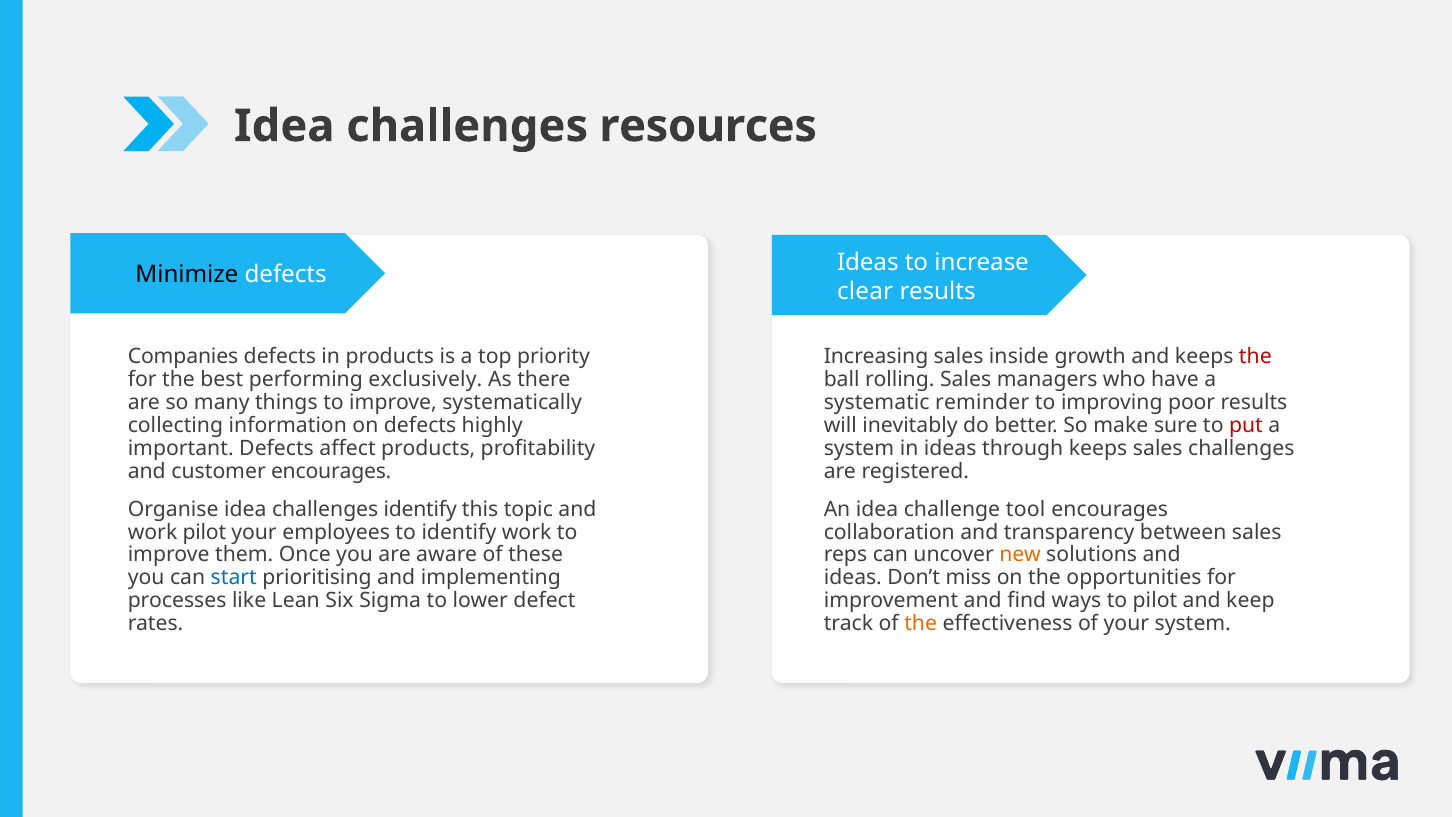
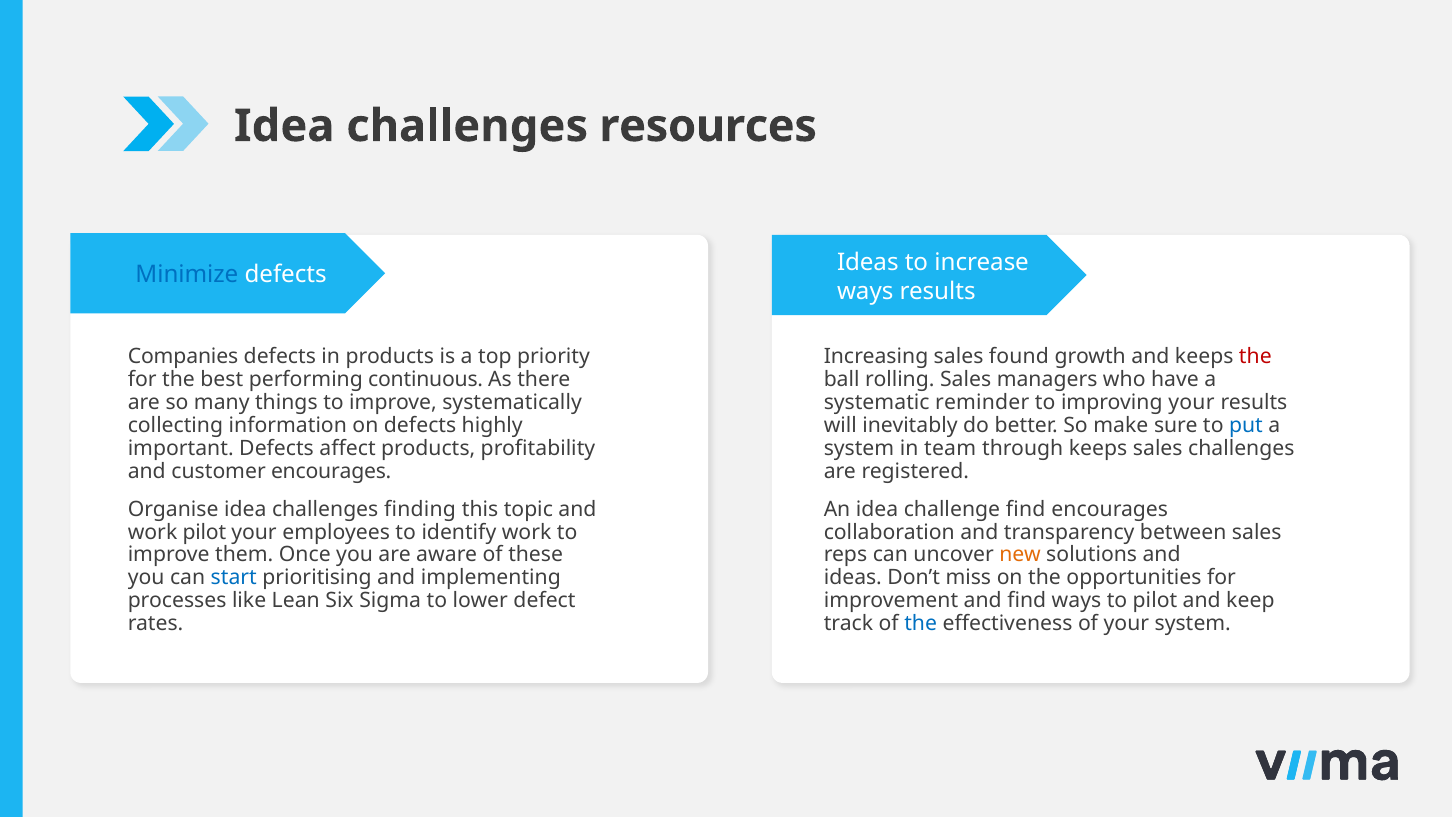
Minimize colour: black -> blue
clear at (865, 291): clear -> ways
inside: inside -> found
exclusively: exclusively -> continuous
improving poor: poor -> your
put colour: red -> blue
in ideas: ideas -> team
challenges identify: identify -> finding
challenge tool: tool -> find
the at (921, 623) colour: orange -> blue
